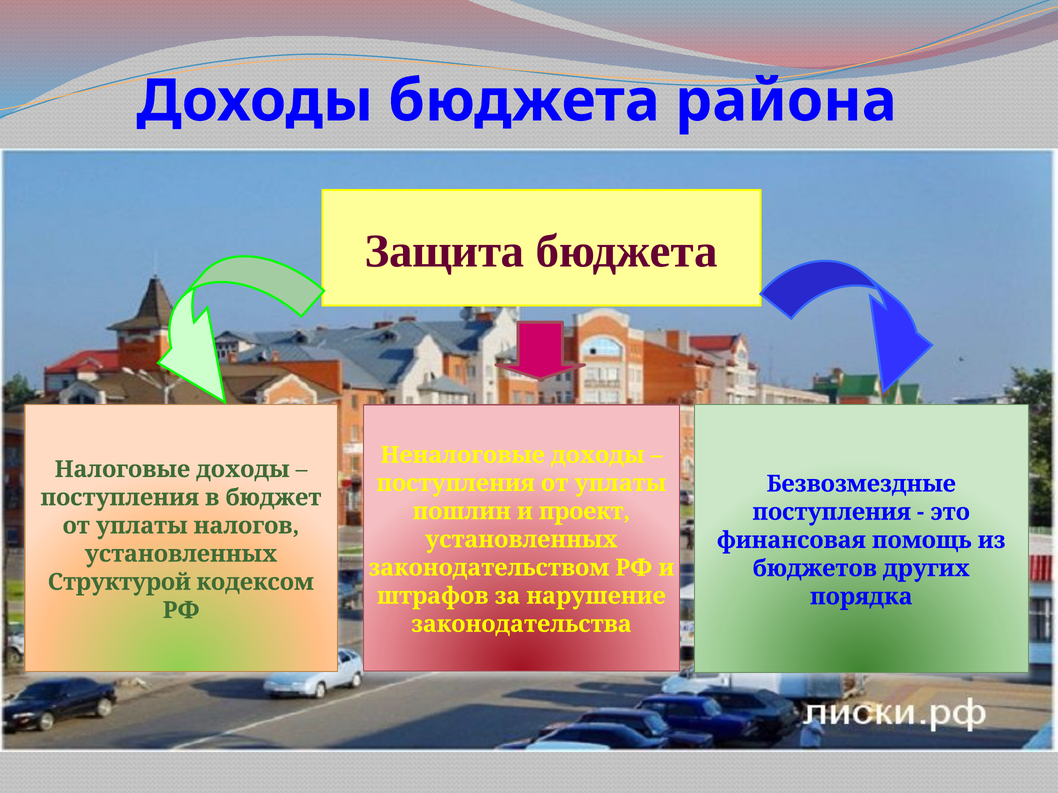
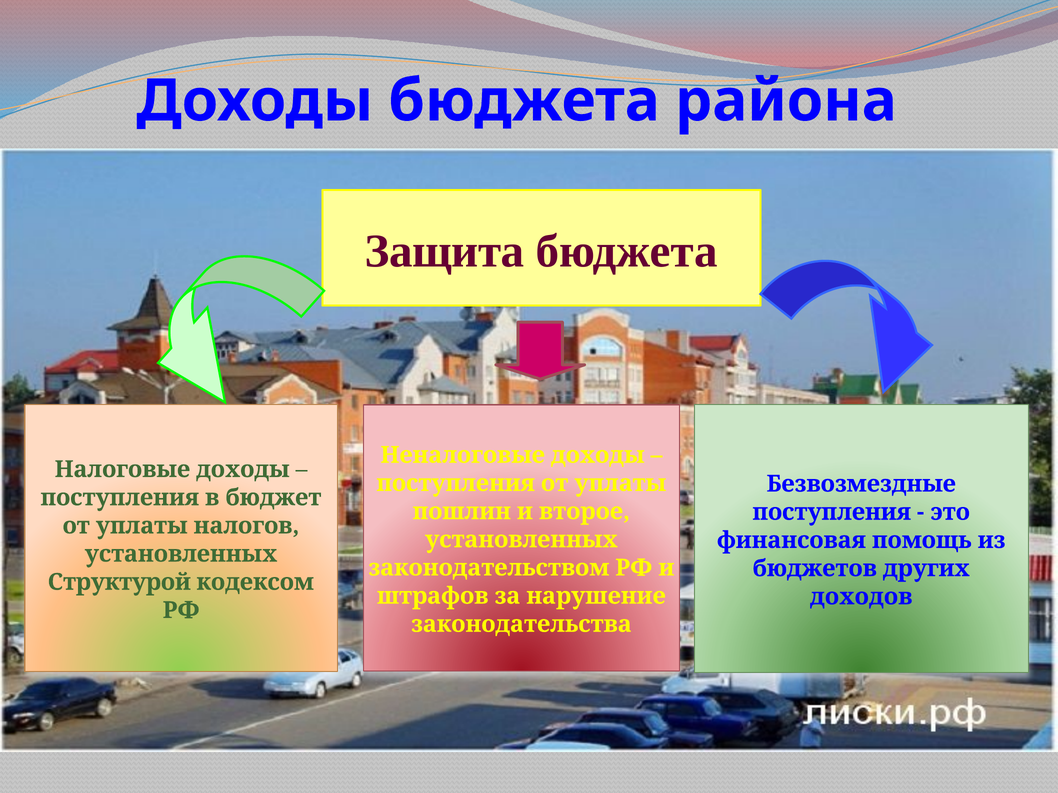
проект: проект -> второе
порядка: порядка -> доходов
